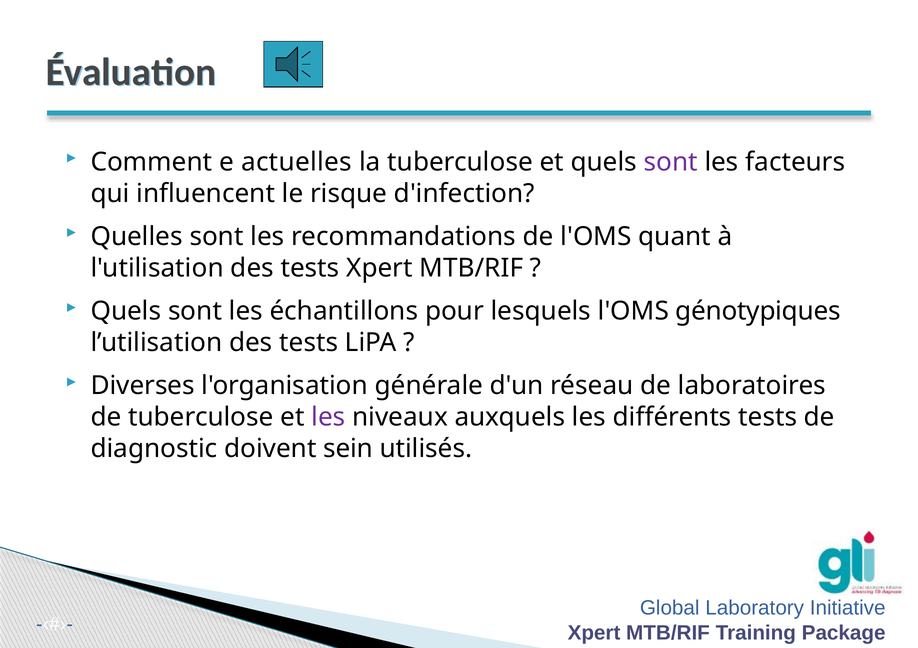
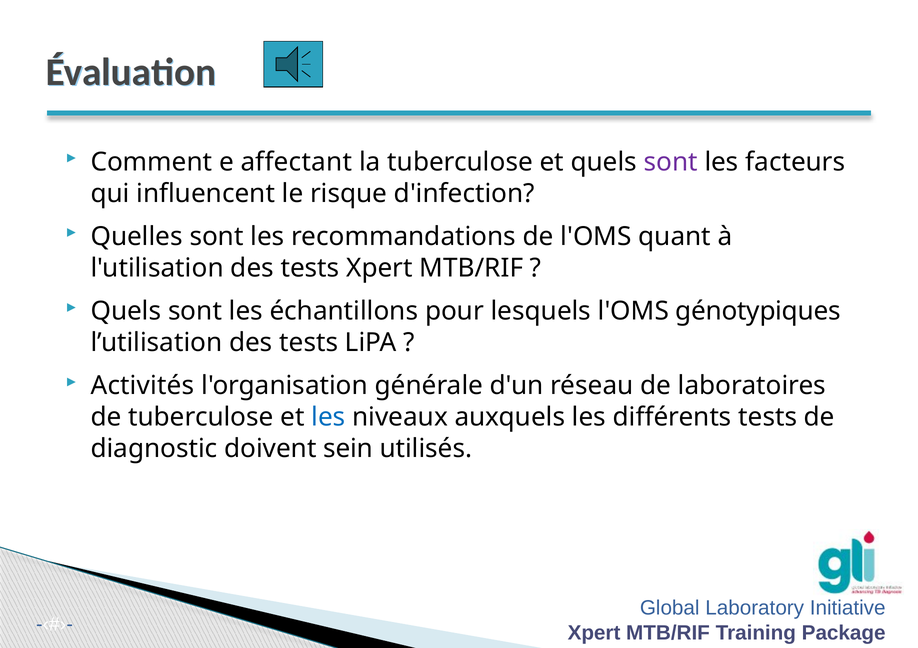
actuelles: actuelles -> affectant
Diverses: Diverses -> Activités
les at (328, 417) colour: purple -> blue
